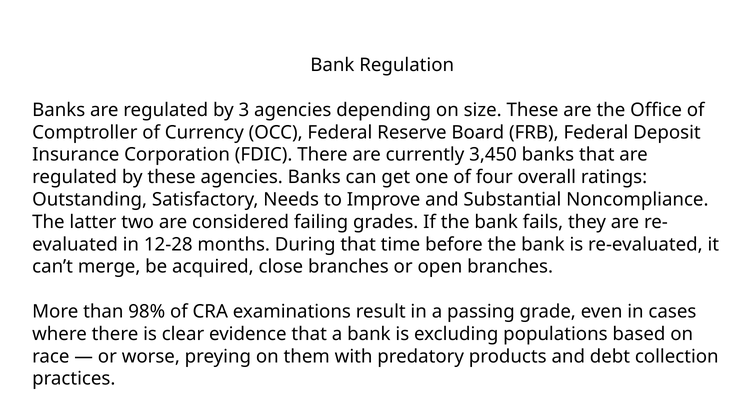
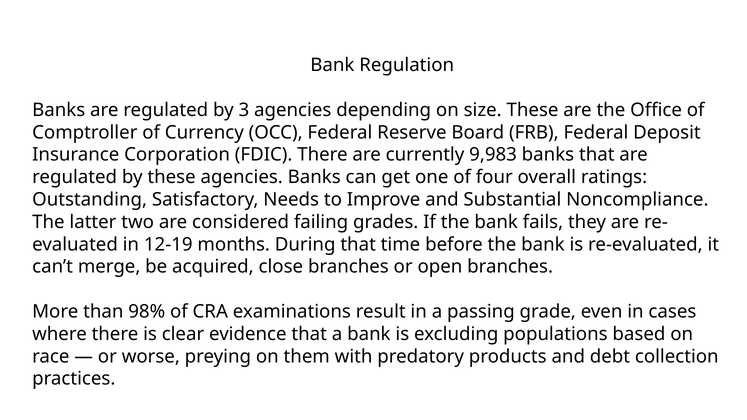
3,450: 3,450 -> 9,983
12-28: 12-28 -> 12-19
